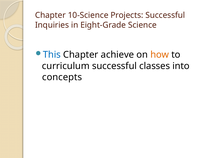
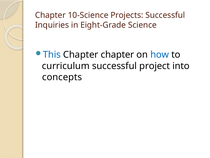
Chapter achieve: achieve -> chapter
how colour: orange -> blue
classes: classes -> project
